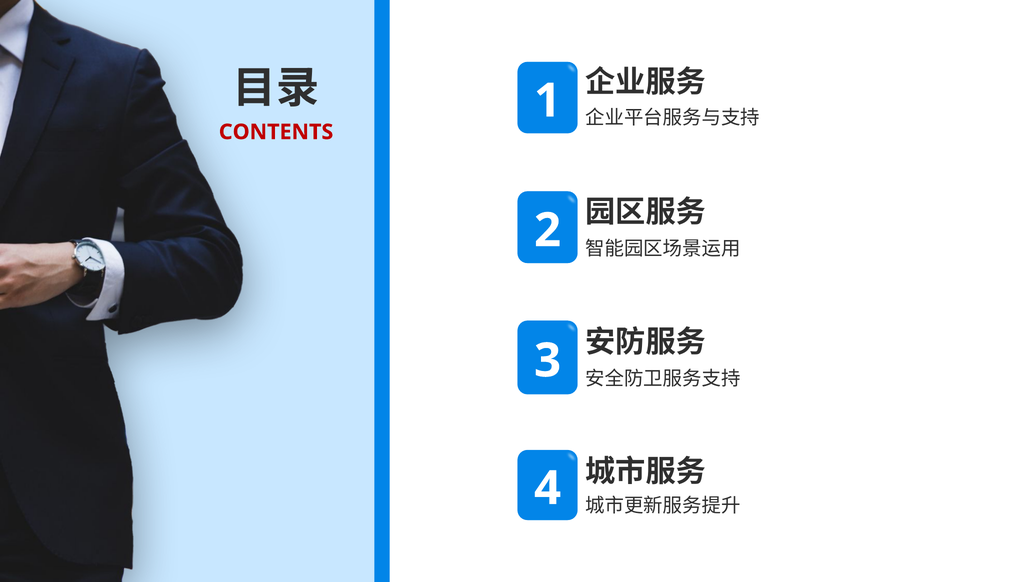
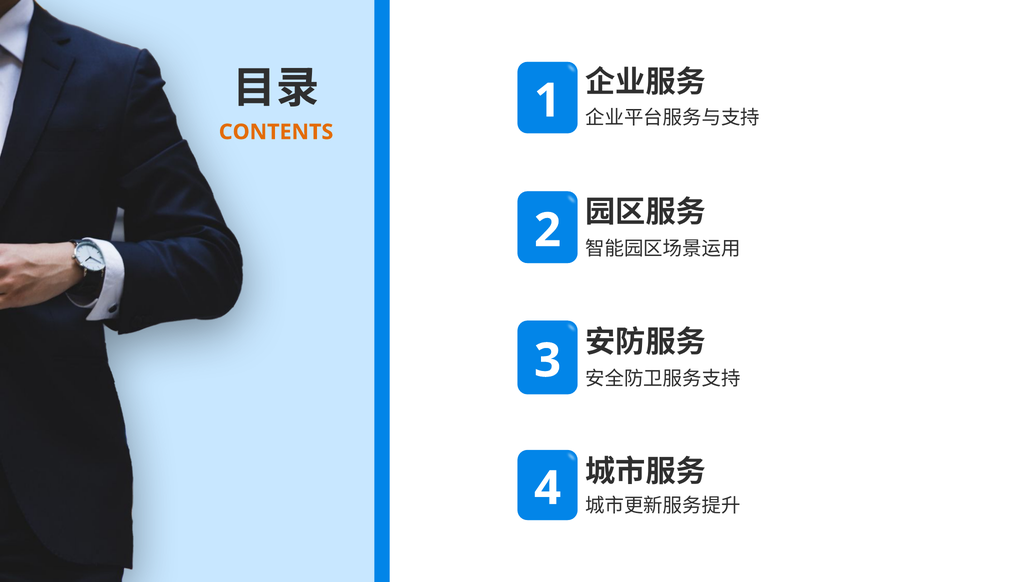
CONTENTS colour: red -> orange
